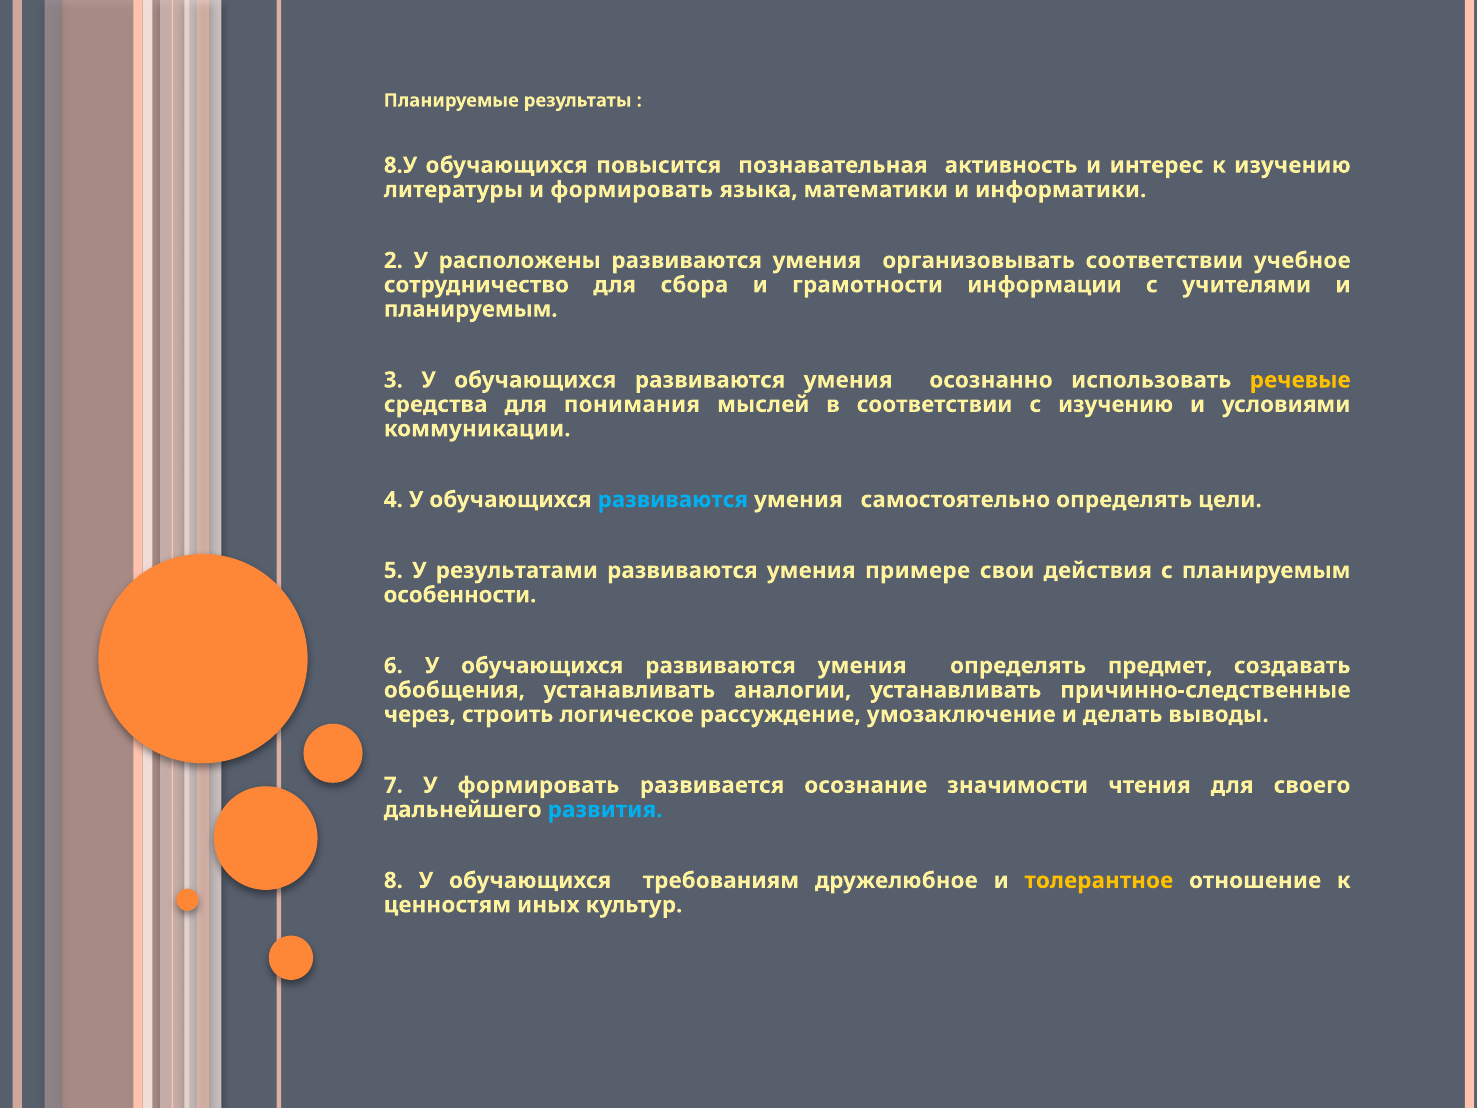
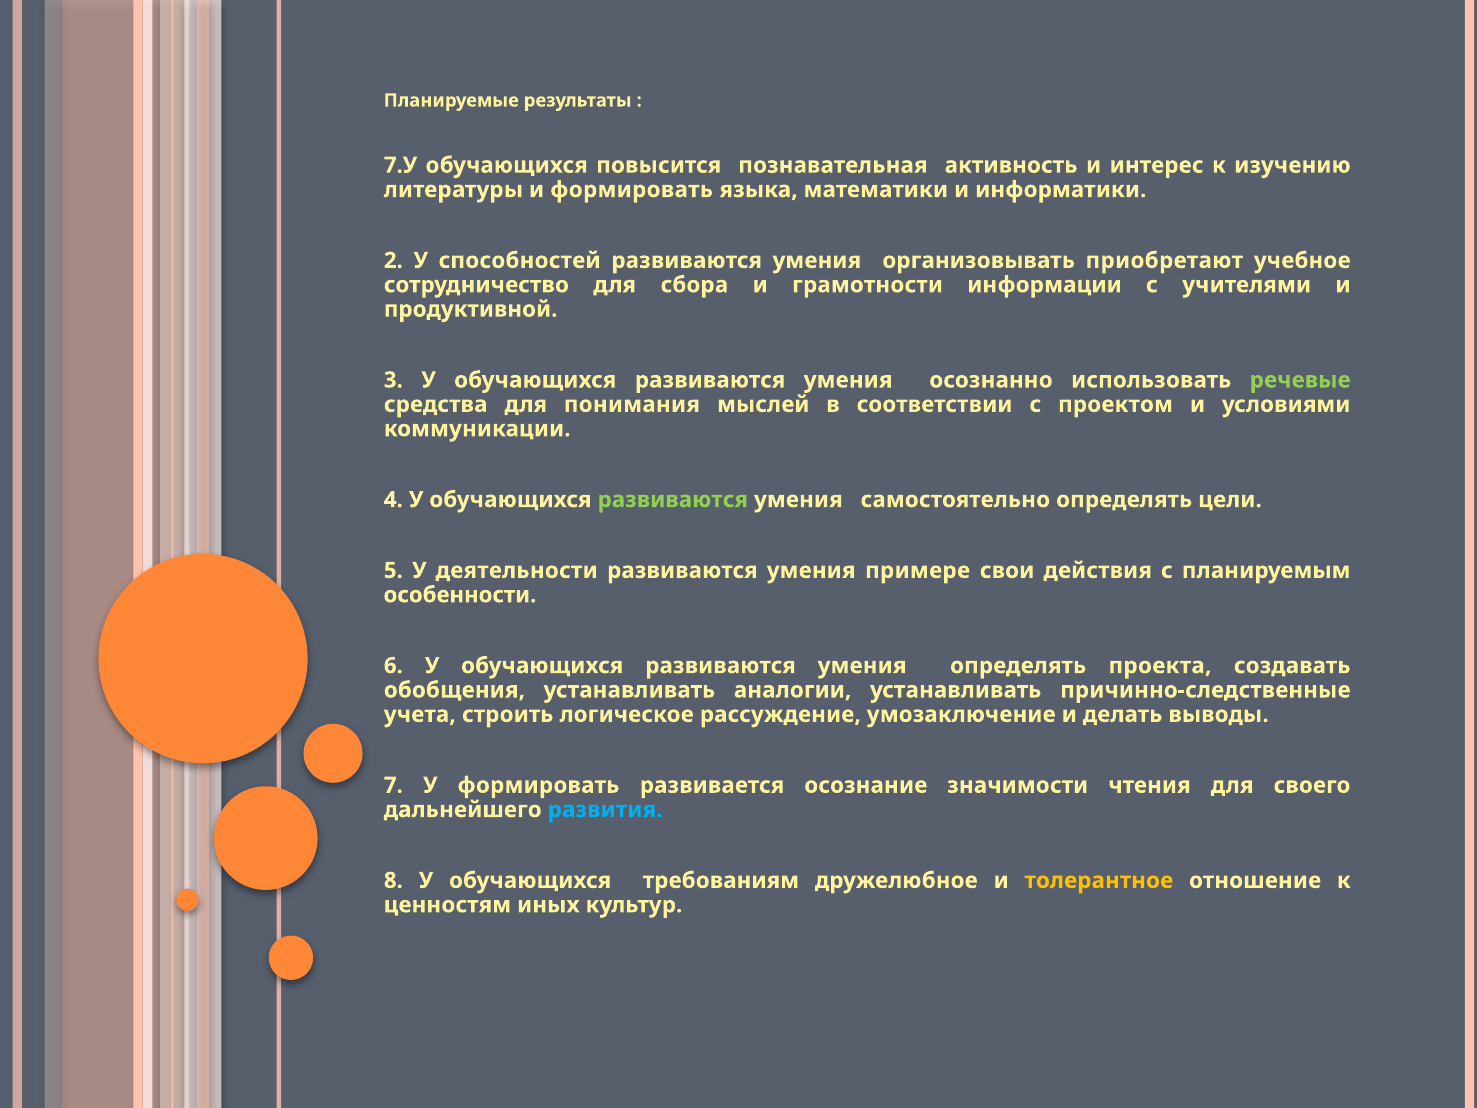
8.У: 8.У -> 7.У
расположены: расположены -> способностей
организовывать соответствии: соответствии -> приобретают
планируемым at (471, 309): планируемым -> продуктивной
речевые colour: yellow -> light green
с изучению: изучению -> проектом
развиваются at (673, 500) colour: light blue -> light green
результатами: результатами -> деятельности
предмет: предмет -> проекта
через: через -> учета
